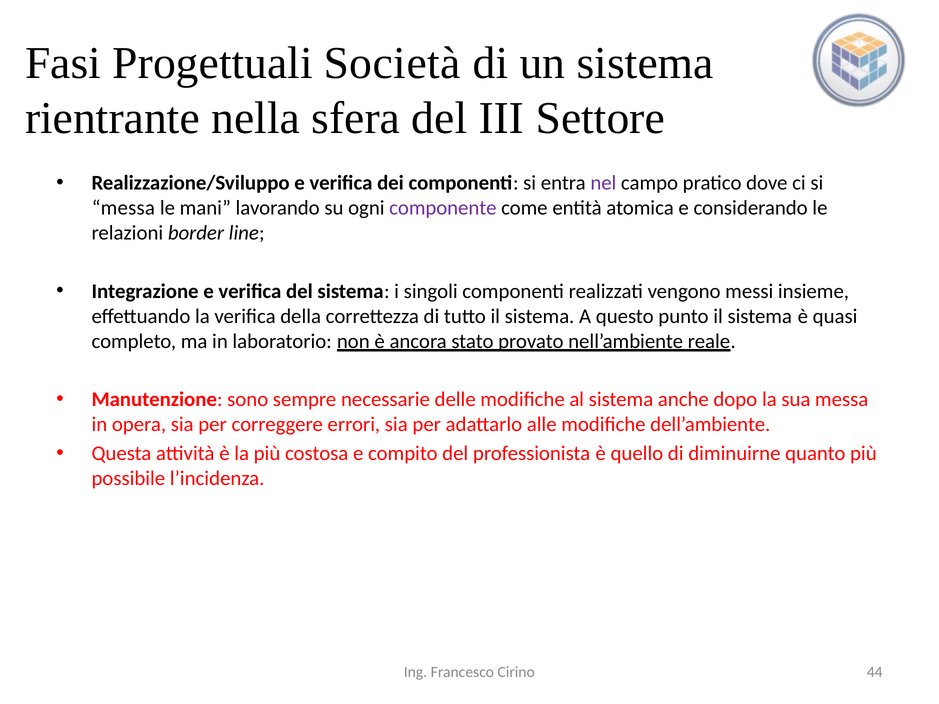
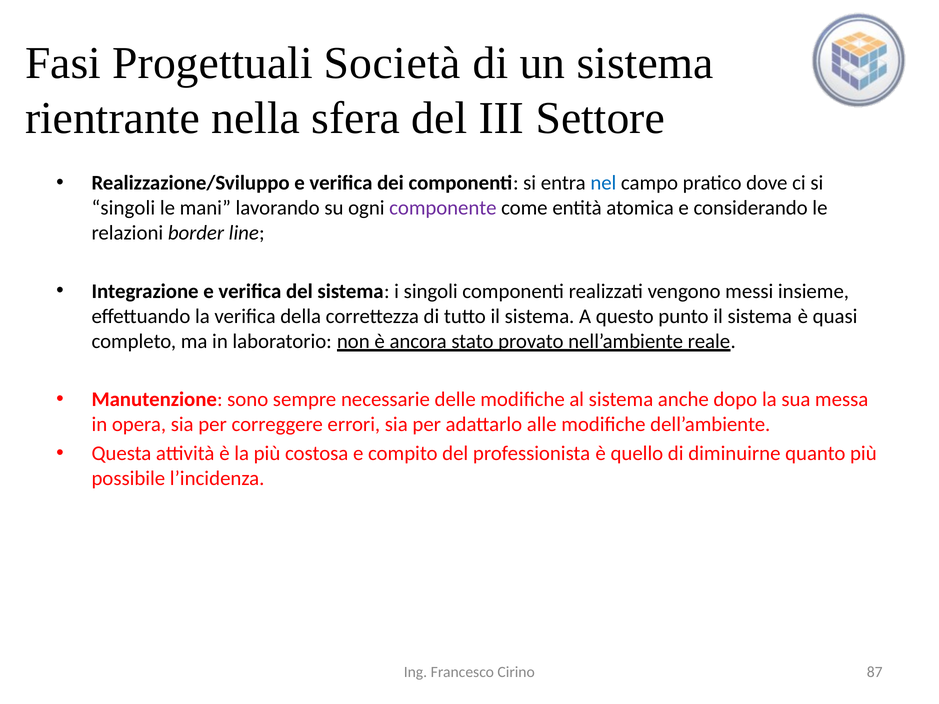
nel colour: purple -> blue
messa at (123, 208): messa -> singoli
44: 44 -> 87
